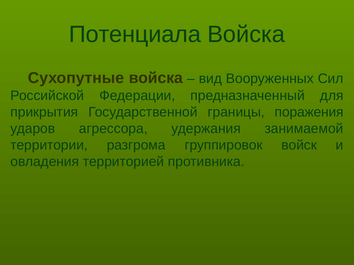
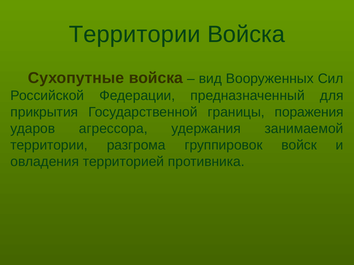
Потенциала at (135, 34): Потенциала -> Территории
